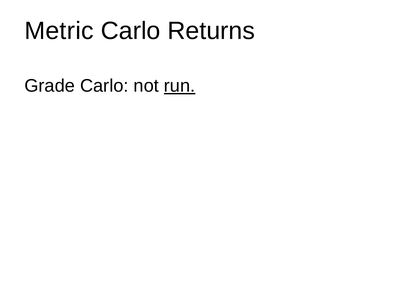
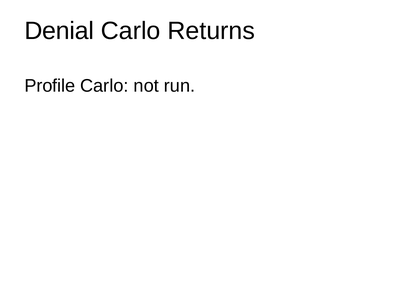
Metric: Metric -> Denial
Grade: Grade -> Profile
run underline: present -> none
